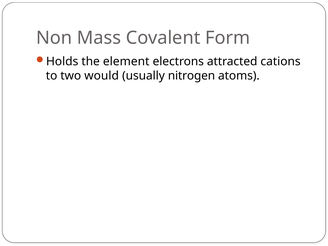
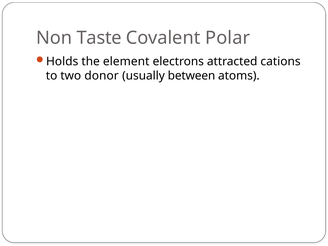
Mass: Mass -> Taste
Form: Form -> Polar
would: would -> donor
nitrogen: nitrogen -> between
